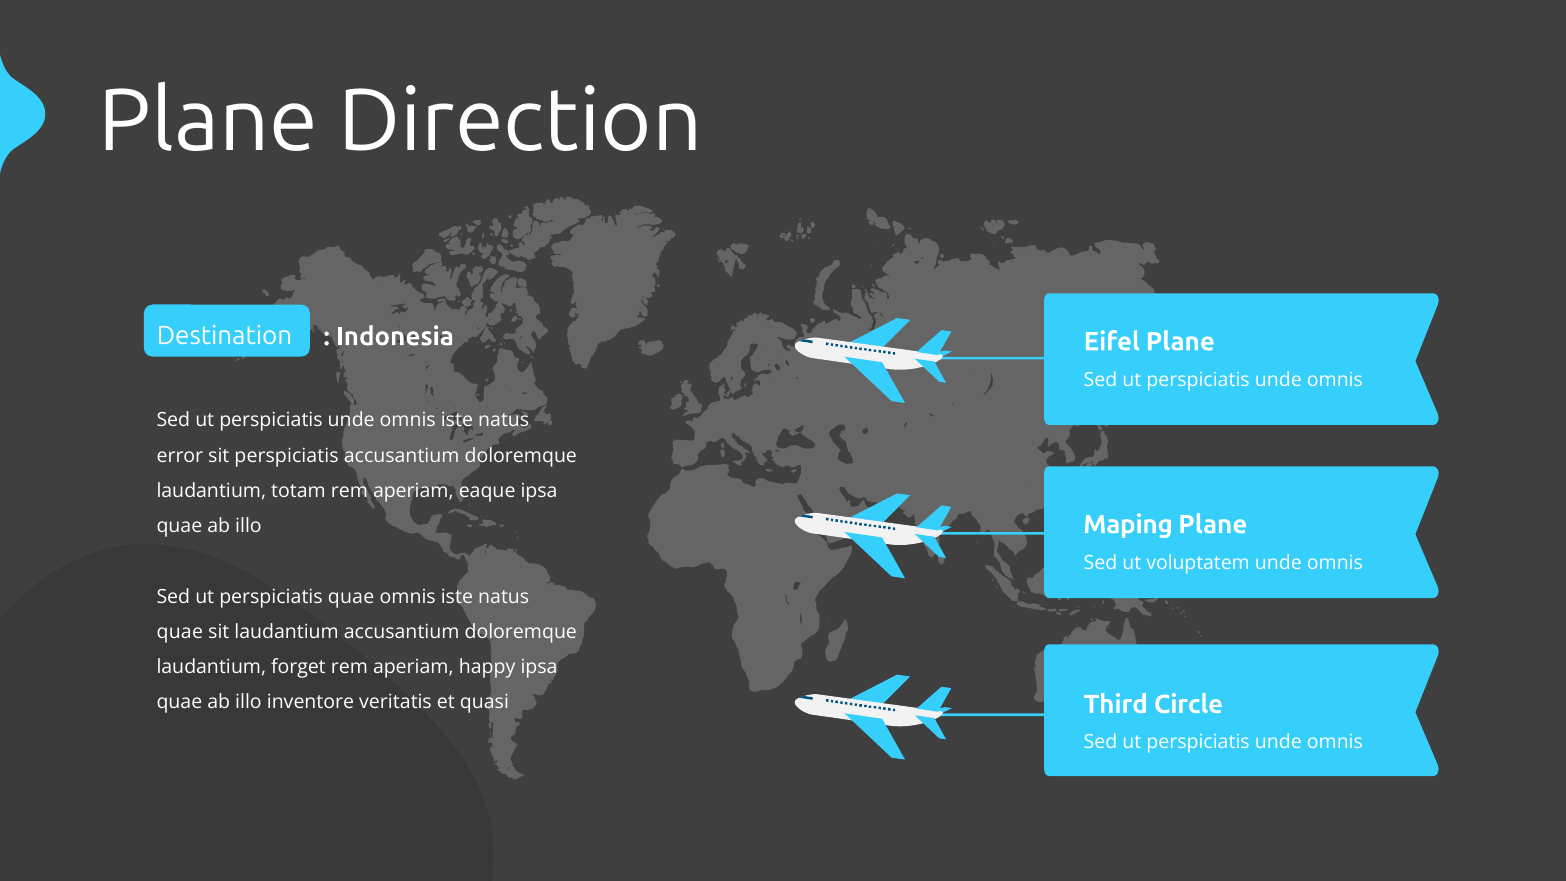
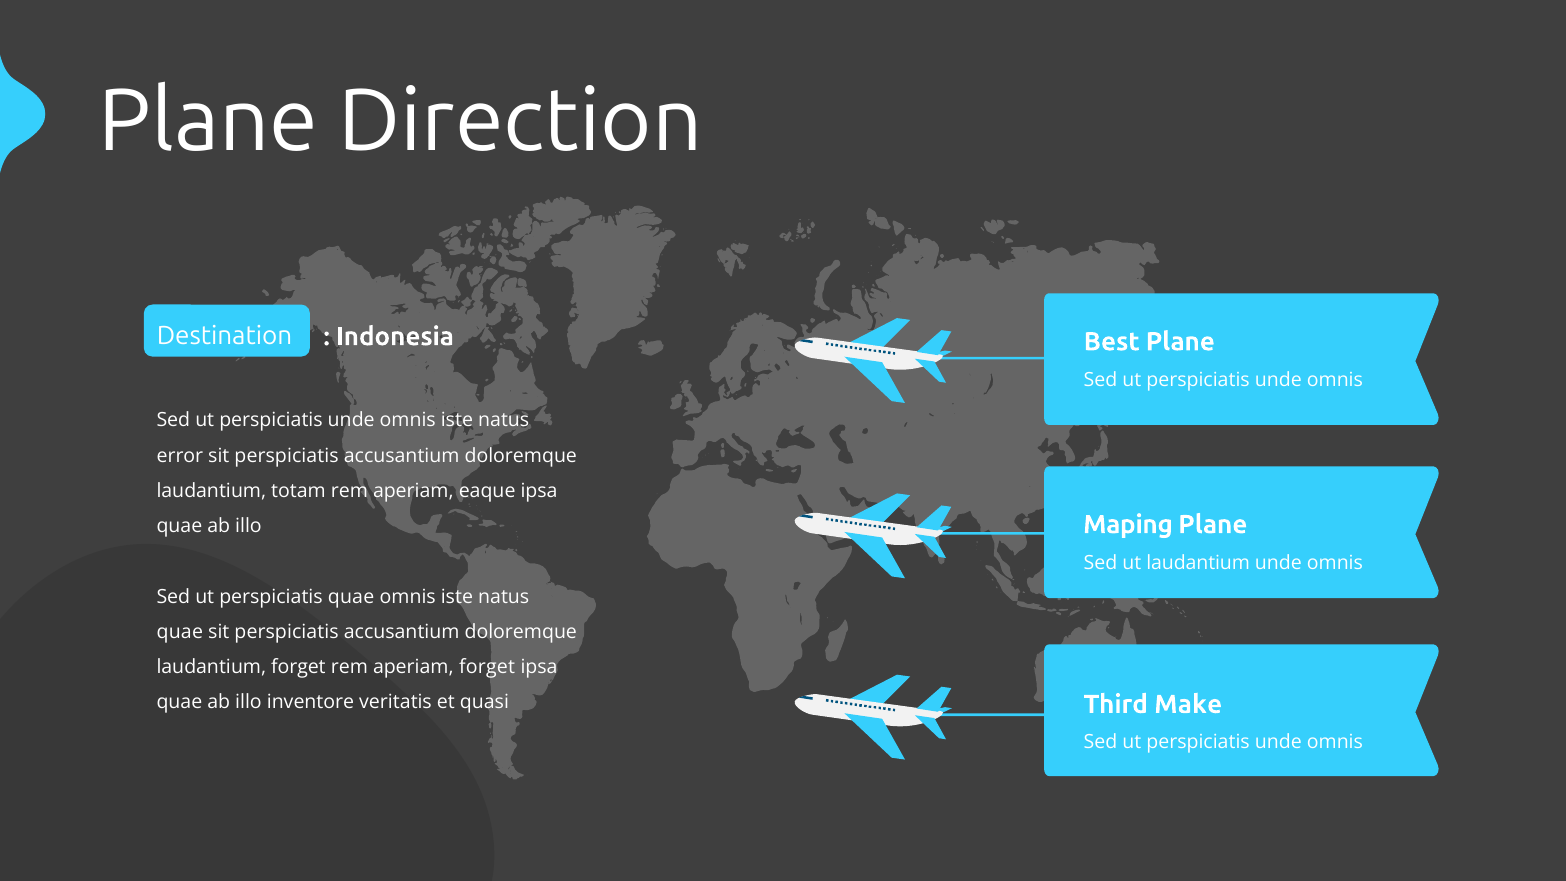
Eifel: Eifel -> Best
ut voluptatem: voluptatem -> laudantium
laudantium at (287, 632): laudantium -> perspiciatis
aperiam happy: happy -> forget
Circle: Circle -> Make
